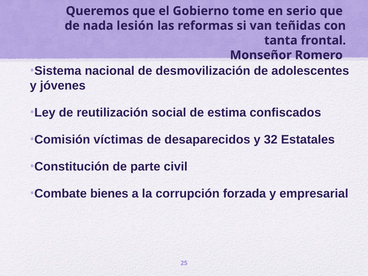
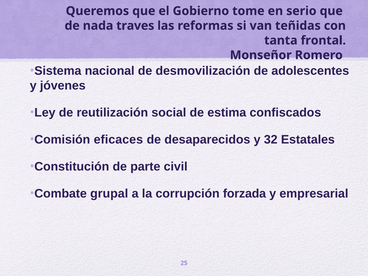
lesión: lesión -> traves
víctimas: víctimas -> eficaces
bienes: bienes -> grupal
